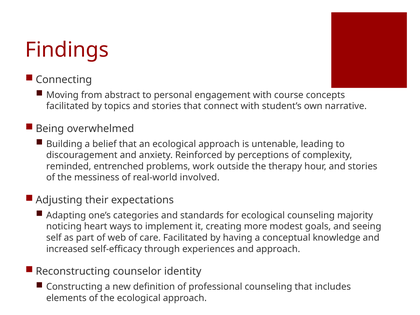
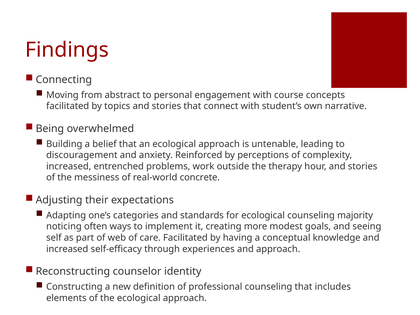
reminded at (69, 166): reminded -> increased
involved: involved -> concrete
heart: heart -> often
